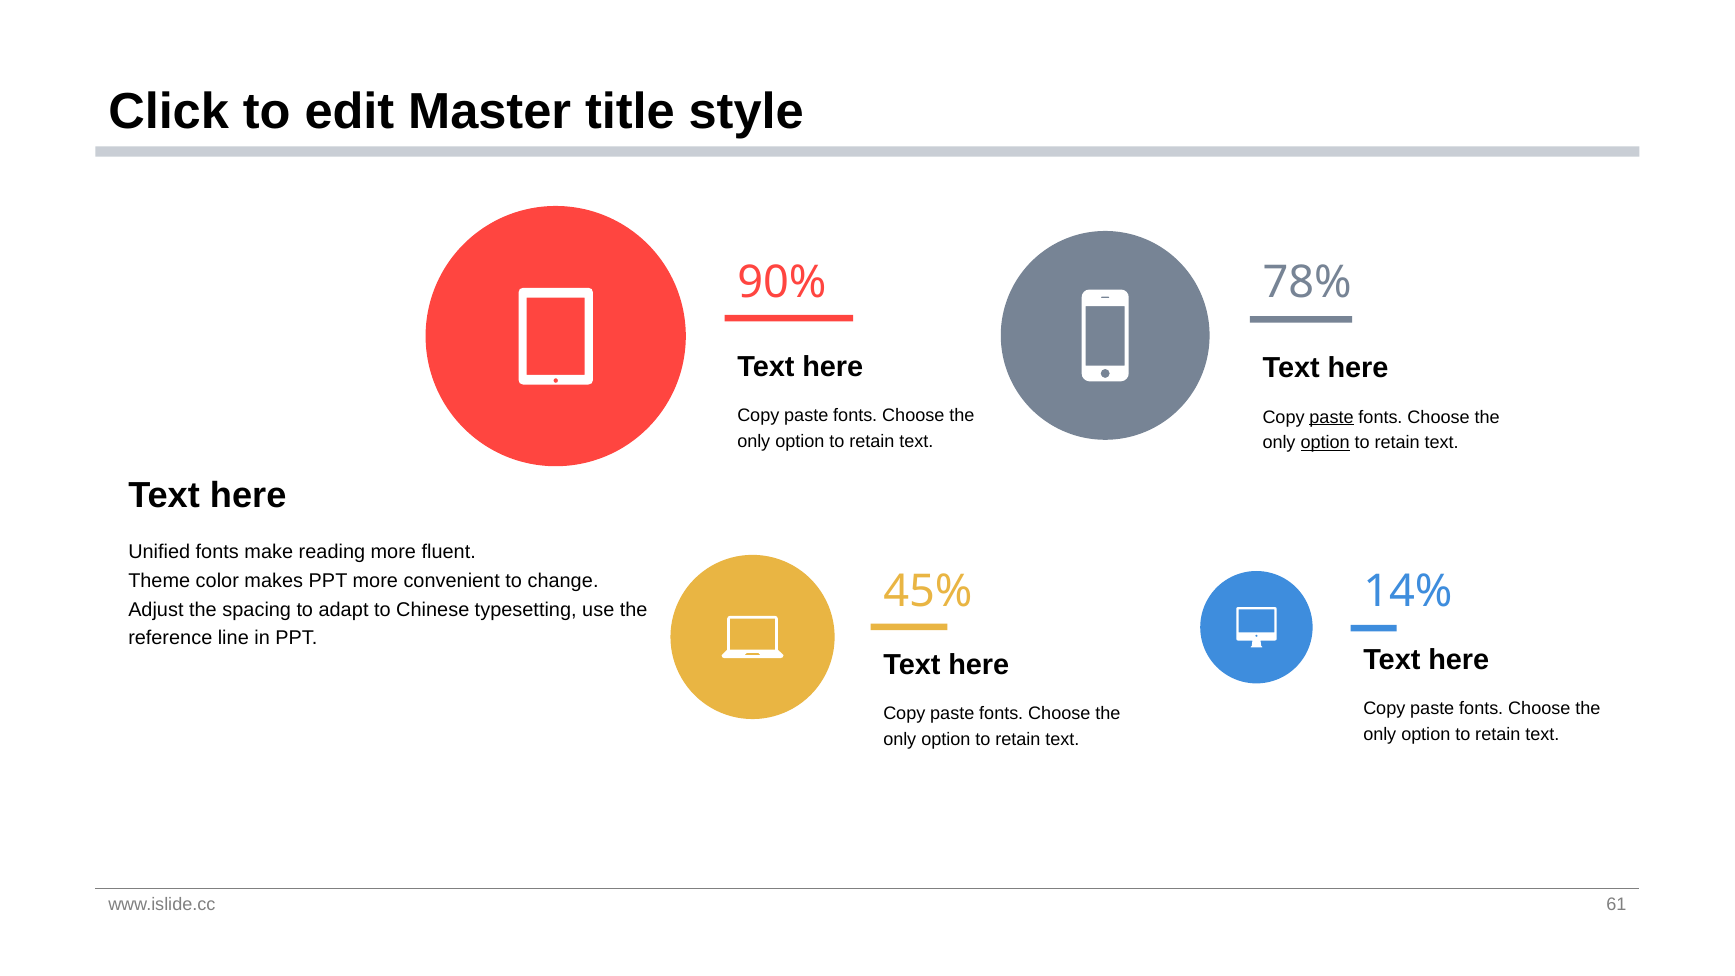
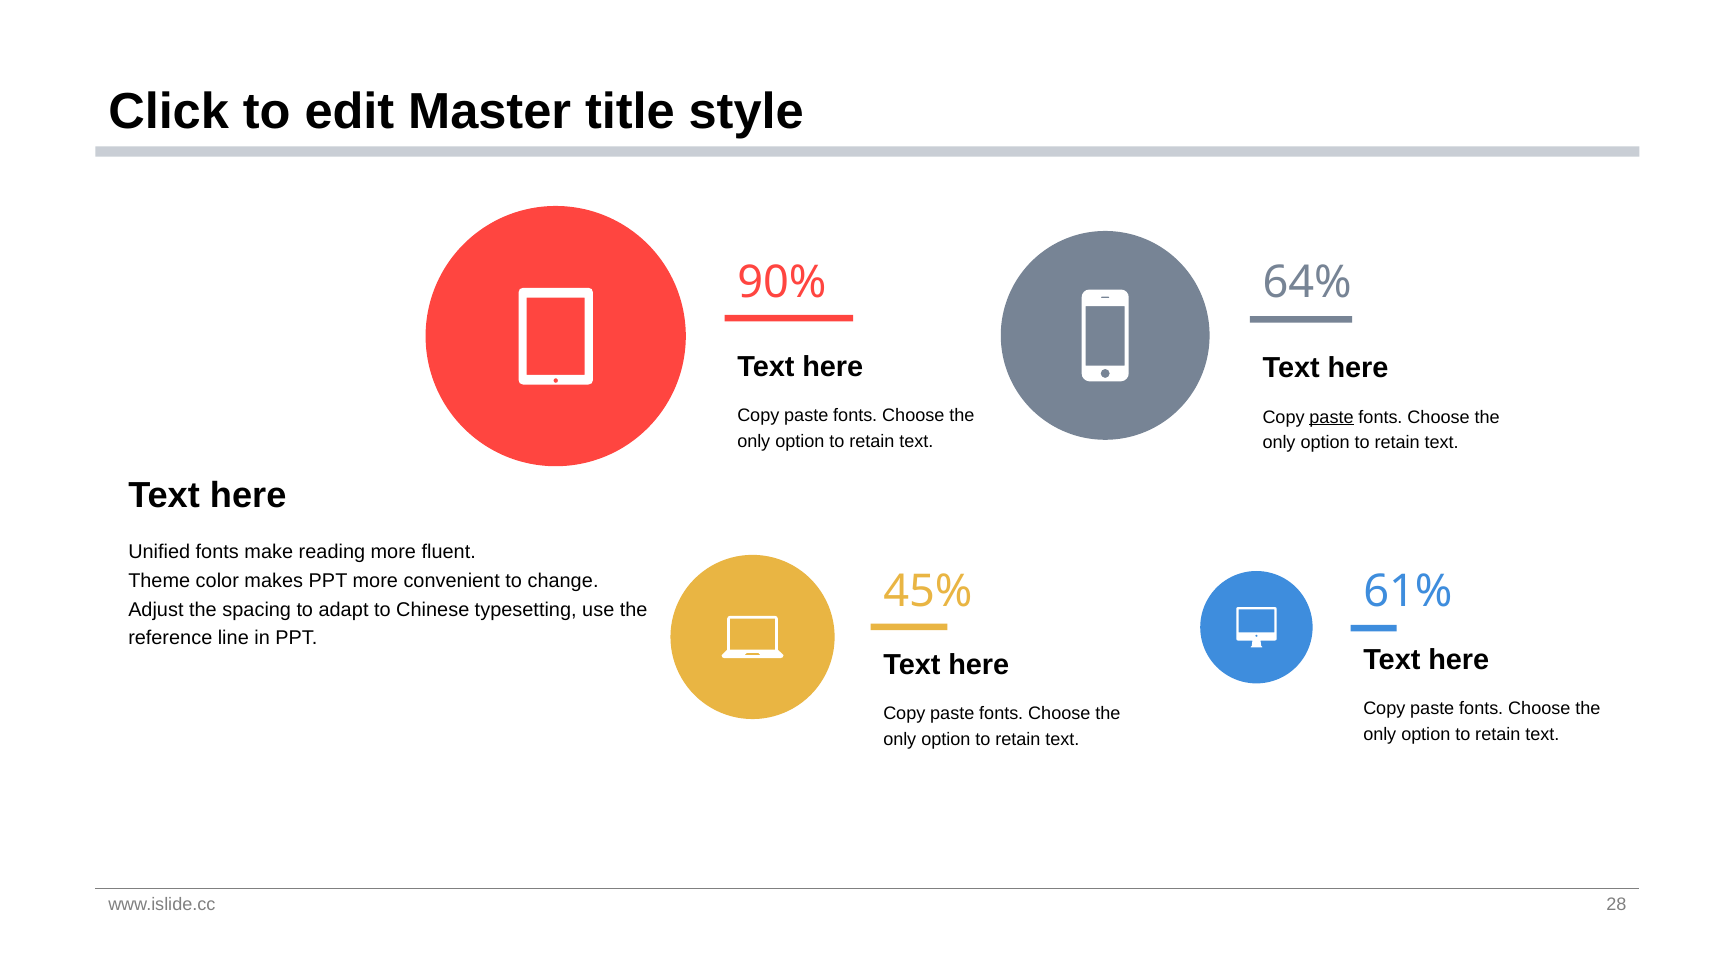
78%: 78% -> 64%
option at (1325, 443) underline: present -> none
14%: 14% -> 61%
61: 61 -> 28
